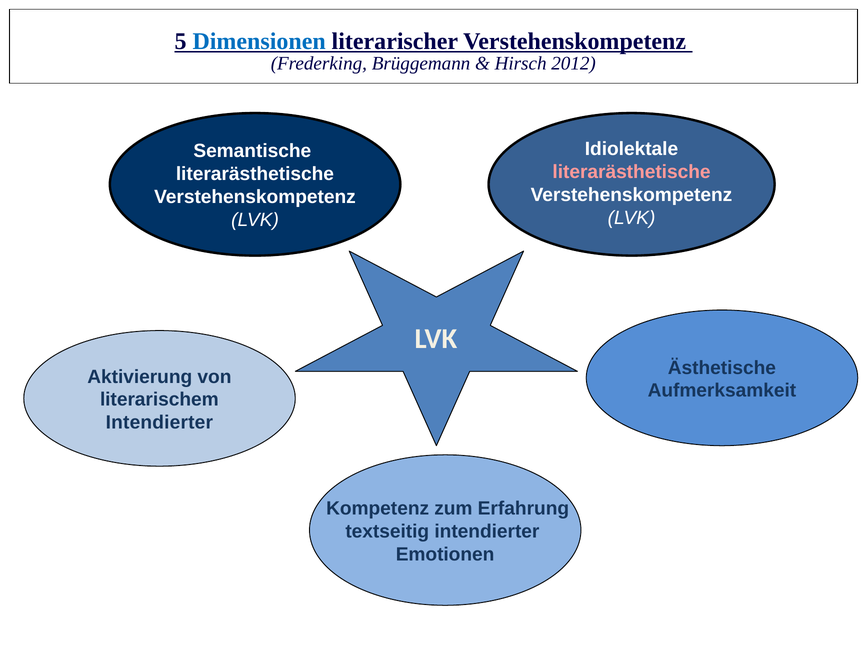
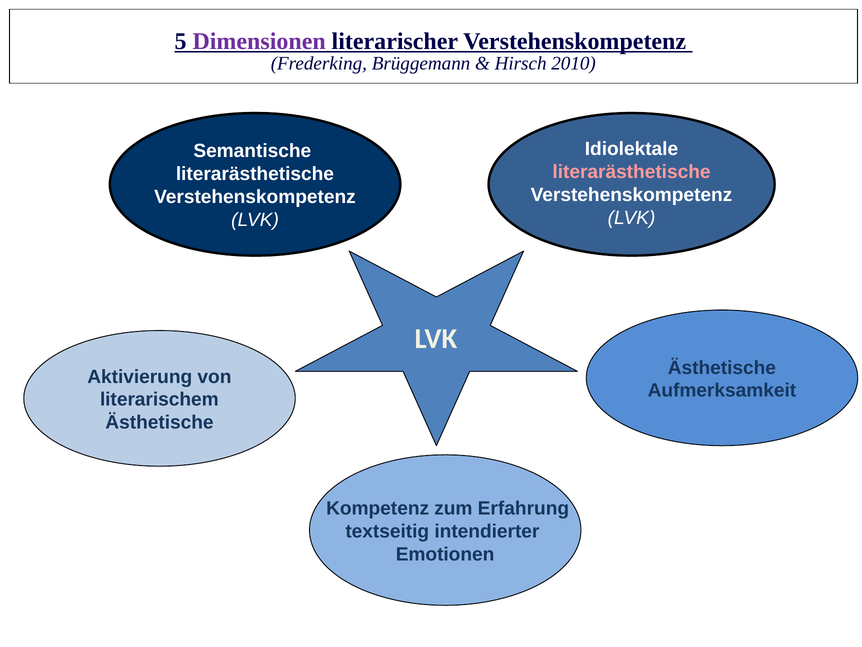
Dimensionen colour: blue -> purple
2012: 2012 -> 2010
Intendierter at (159, 422): Intendierter -> Ästhetische
